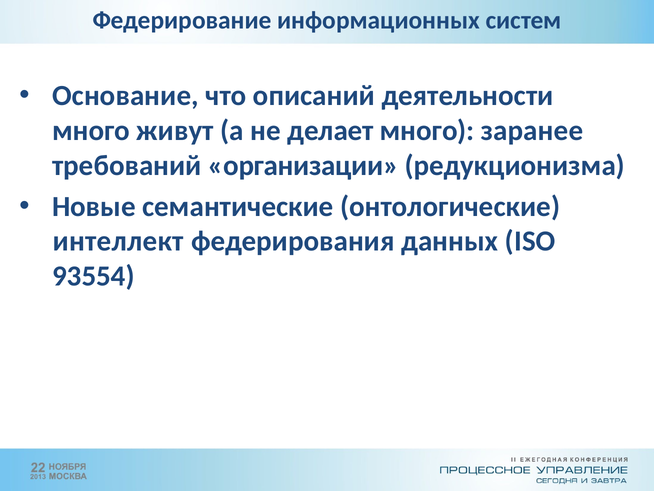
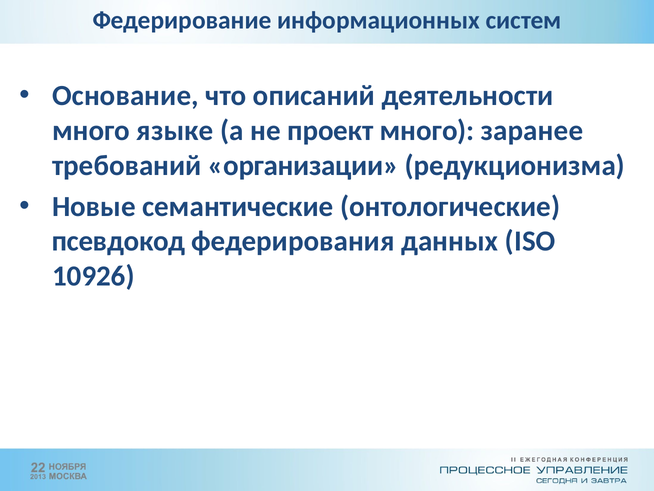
живут: живут -> языке
делает: делает -> проект
интеллект: интеллект -> псевдокод
93554: 93554 -> 10926
